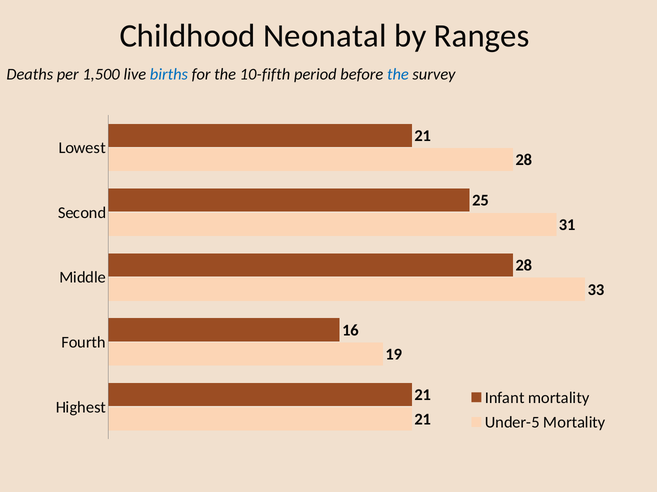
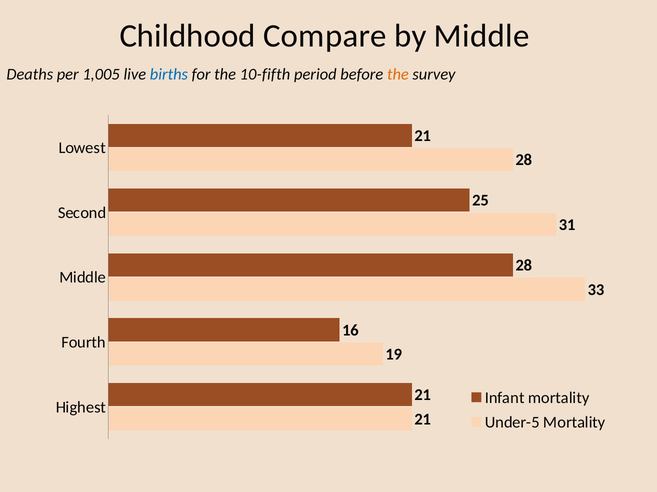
Neonatal: Neonatal -> Compare
by Ranges: Ranges -> Middle
1,500: 1,500 -> 1,005
the at (398, 74) colour: blue -> orange
